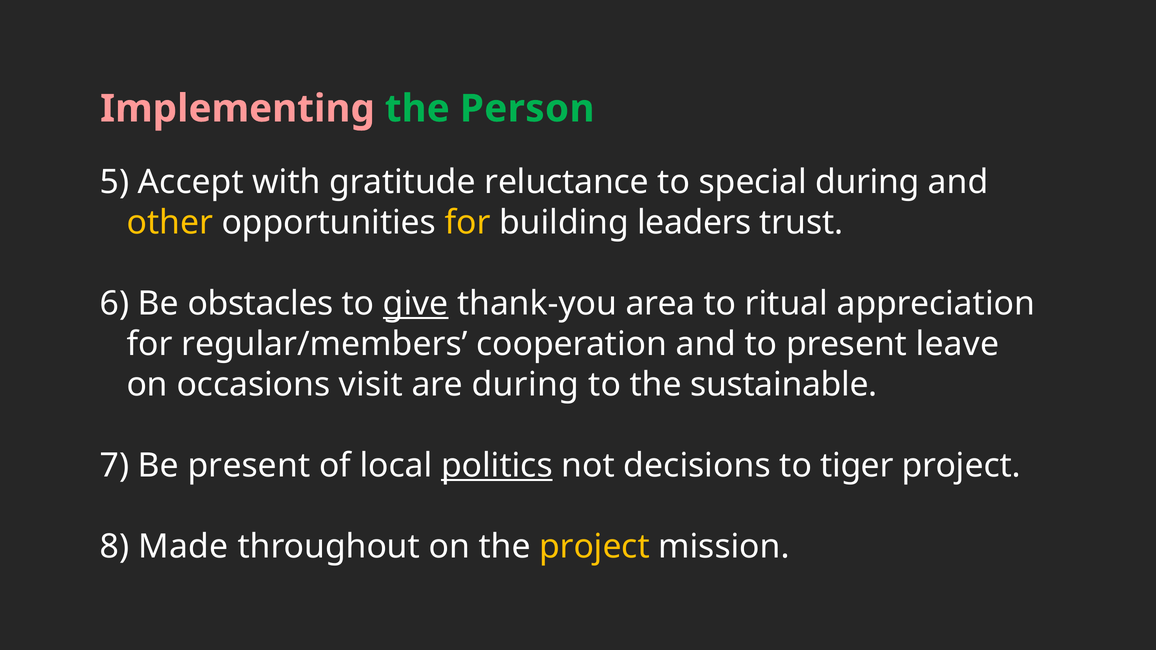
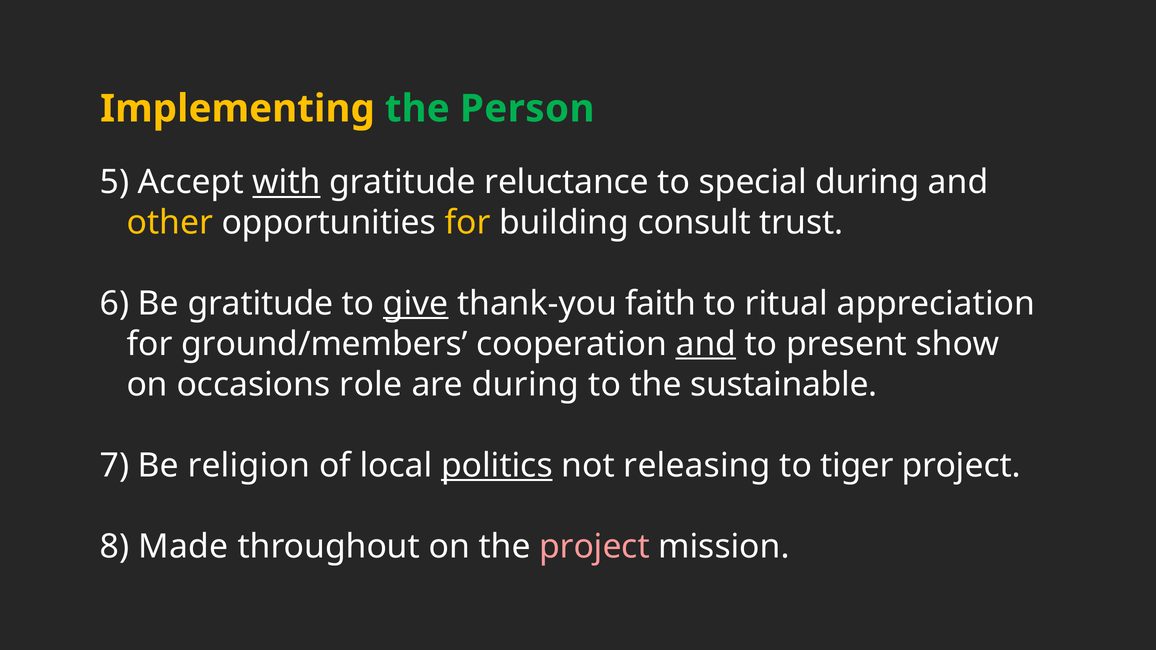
Implementing colour: pink -> yellow
with underline: none -> present
leaders: leaders -> consult
Be obstacles: obstacles -> gratitude
area: area -> faith
regular/members: regular/members -> ground/members
and at (706, 344) underline: none -> present
leave: leave -> show
visit: visit -> role
Be present: present -> religion
decisions: decisions -> releasing
project at (594, 547) colour: yellow -> pink
